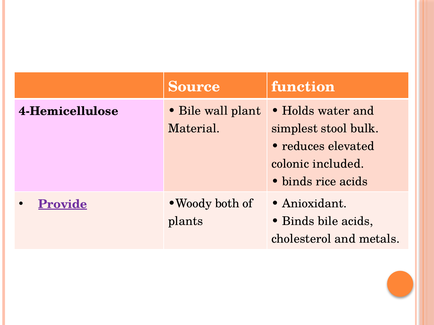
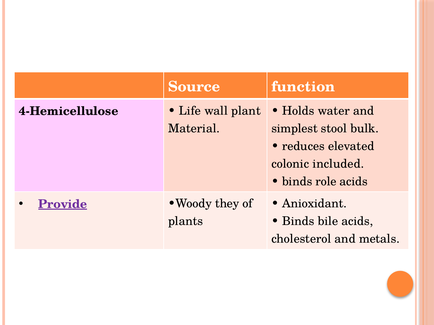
Bile at (190, 111): Bile -> Life
rice: rice -> role
both: both -> they
